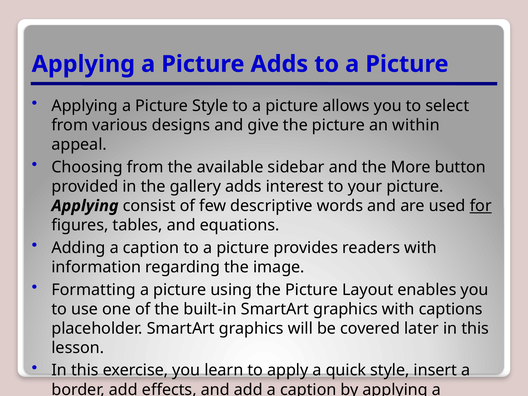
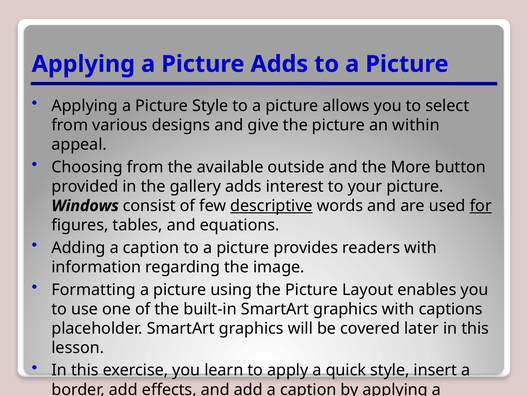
sidebar: sidebar -> outside
Applying at (85, 206): Applying -> Windows
descriptive underline: none -> present
